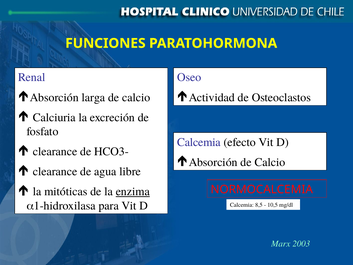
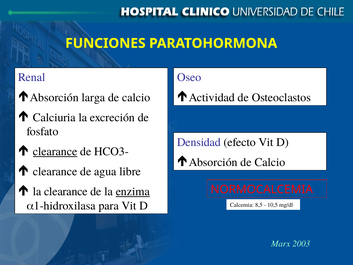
Calcemia at (199, 142): Calcemia -> Densidad
clearance at (55, 151) underline: none -> present
la mitóticas: mitóticas -> clearance
